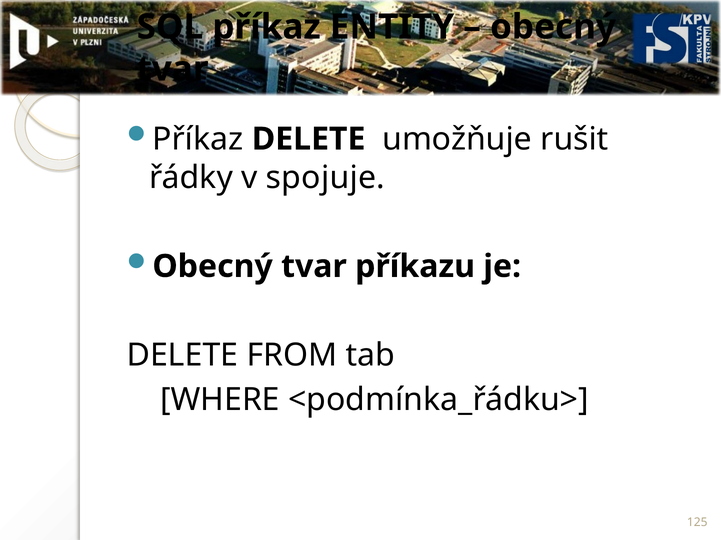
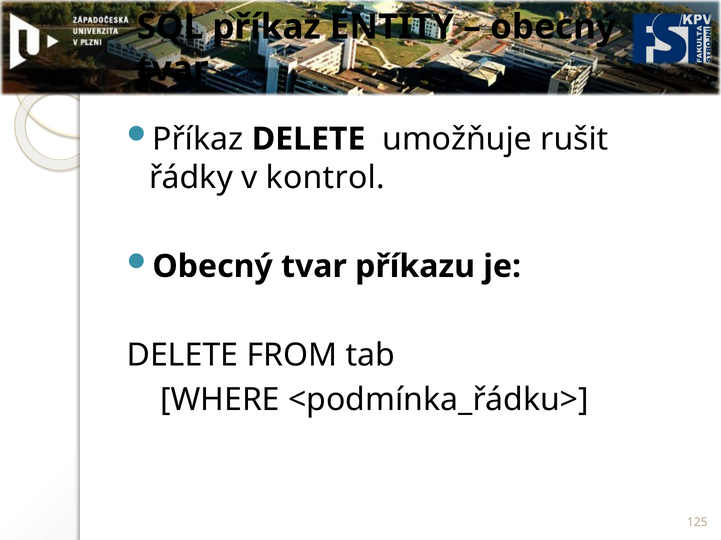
spojuje: spojuje -> kontrol
